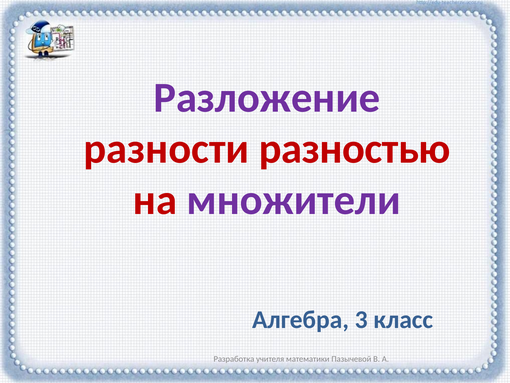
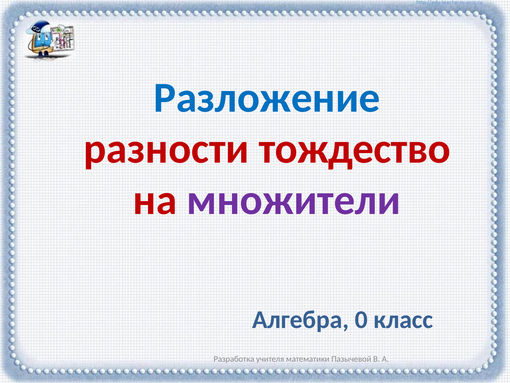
Разложение colour: purple -> blue
разностью: разностью -> тождество
3: 3 -> 0
